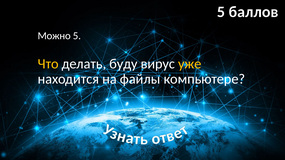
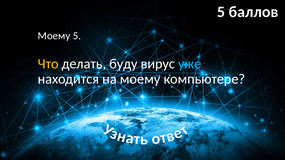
Можно at (54, 36): Можно -> Моему
уже colour: yellow -> light blue
на файлы: файлы -> моему
